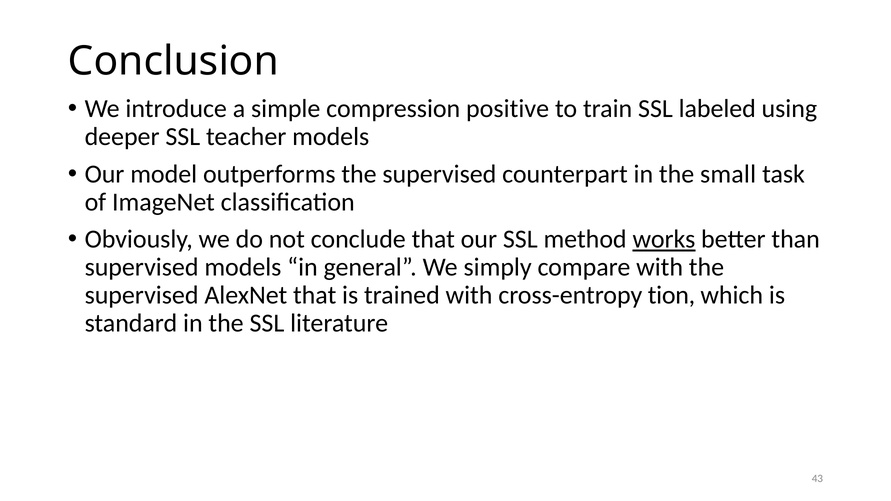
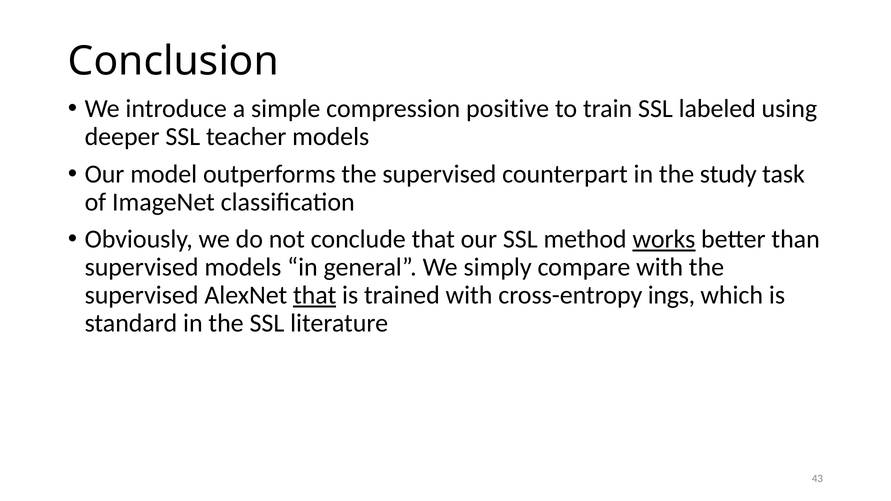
small: small -> study
that at (315, 295) underline: none -> present
tion: tion -> ings
